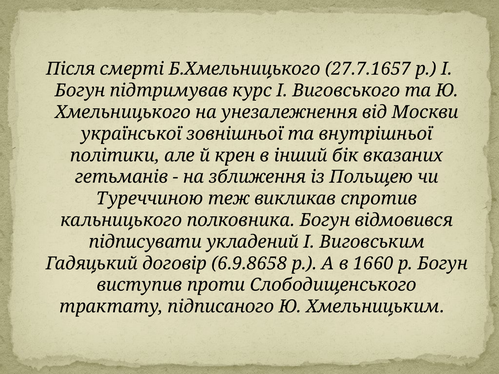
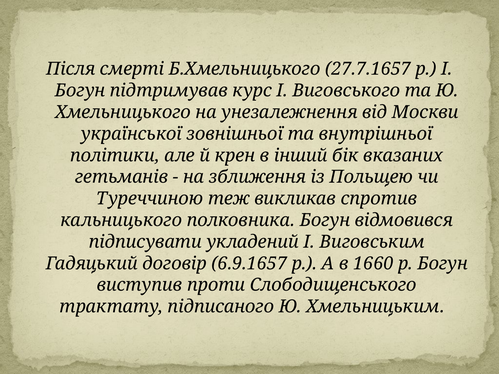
6.9.8658: 6.9.8658 -> 6.9.1657
